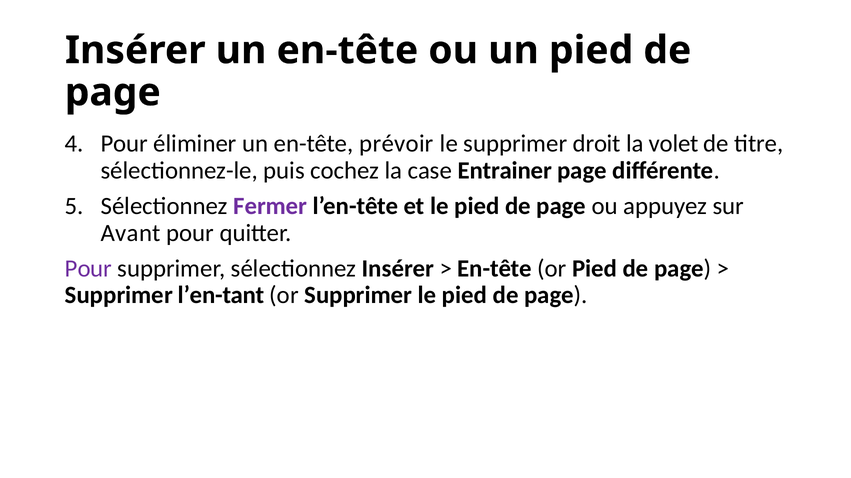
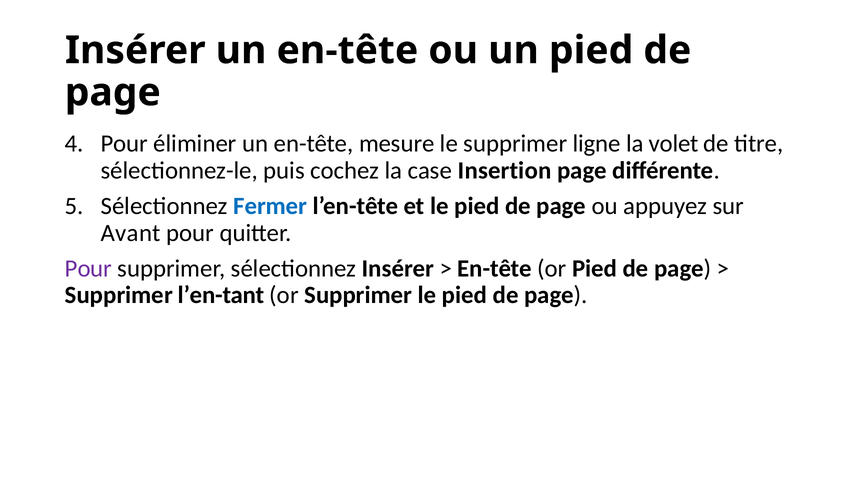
prévoir: prévoir -> mesure
droit: droit -> ligne
Entrainer: Entrainer -> Insertion
Fermer colour: purple -> blue
